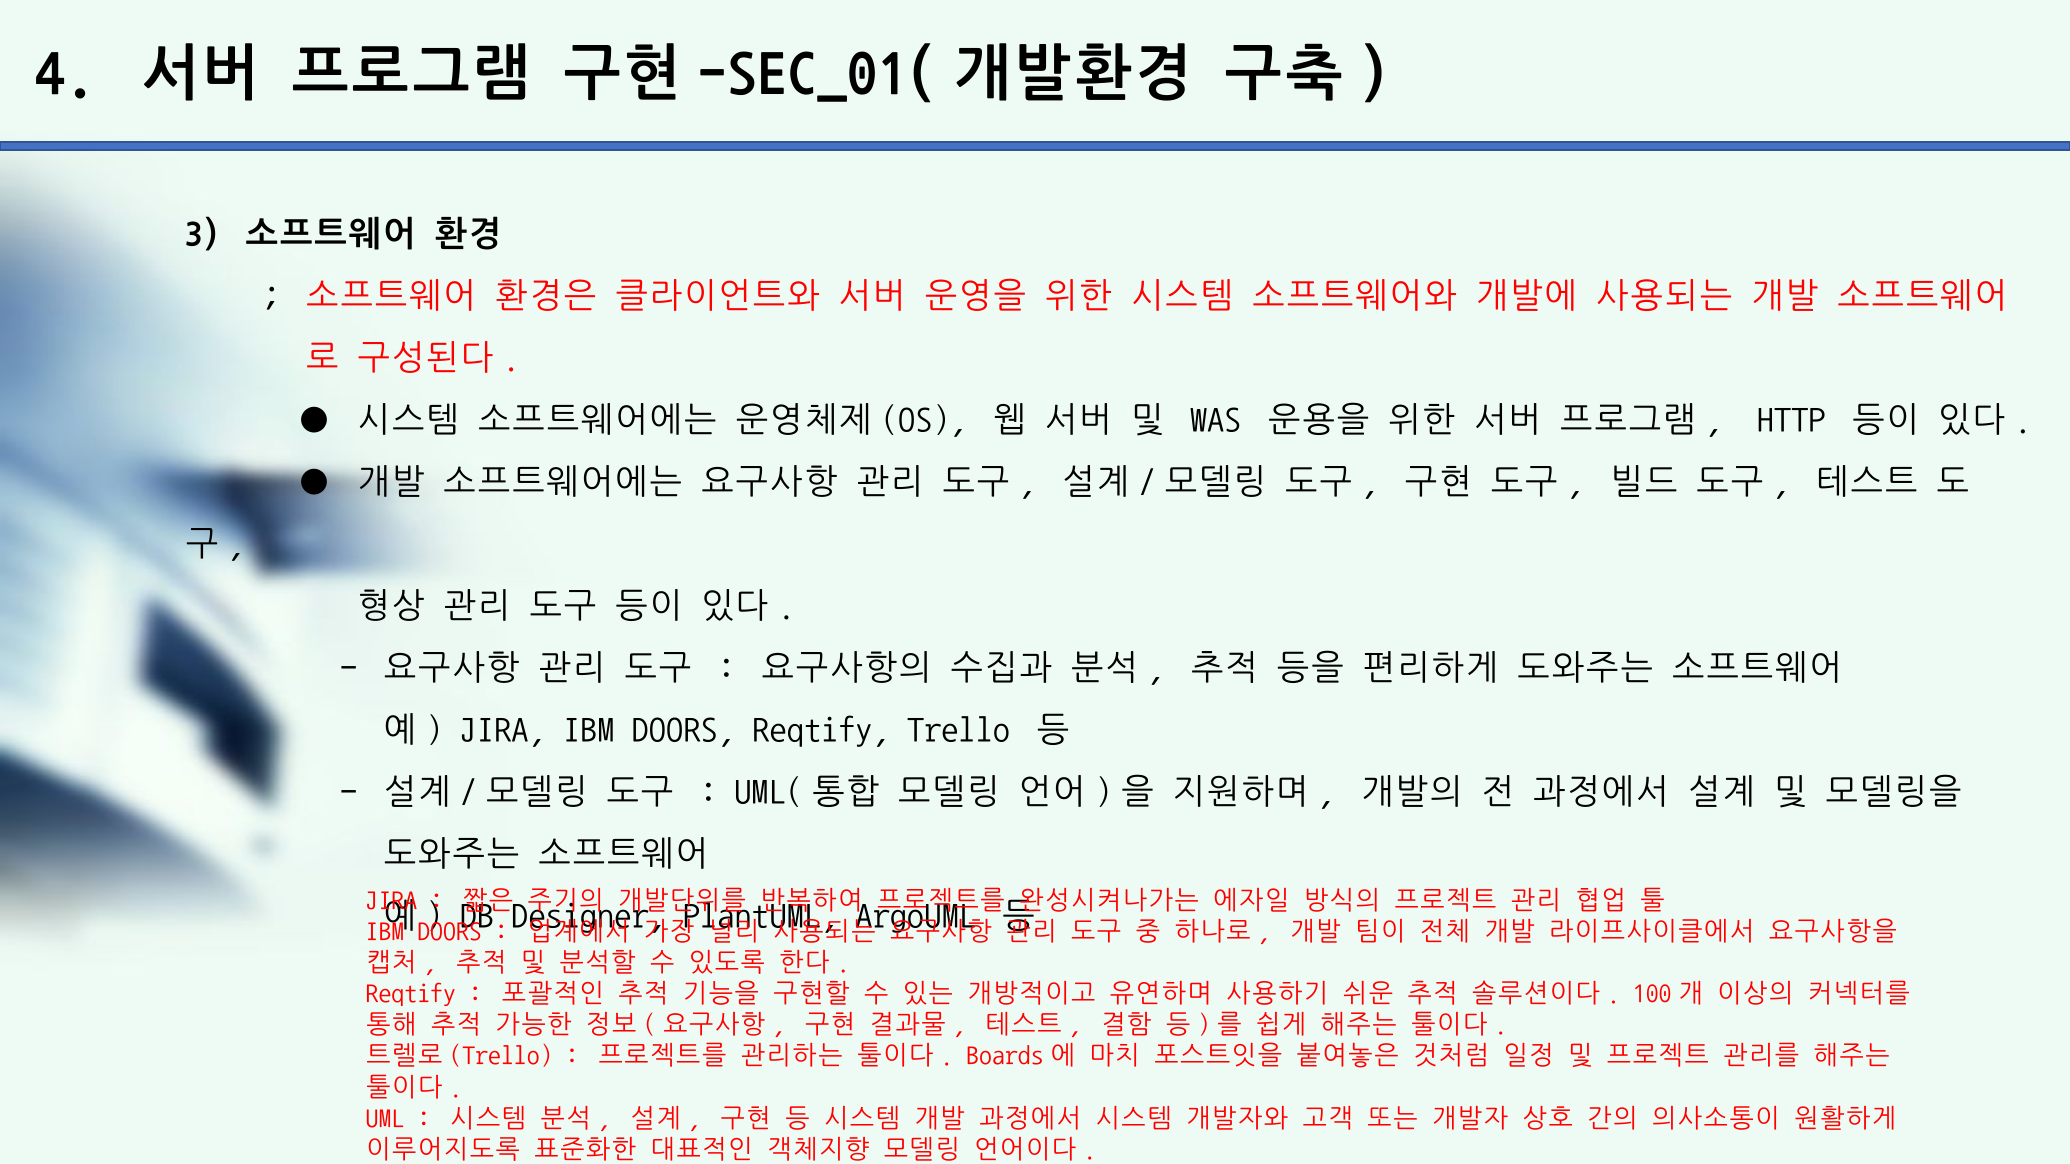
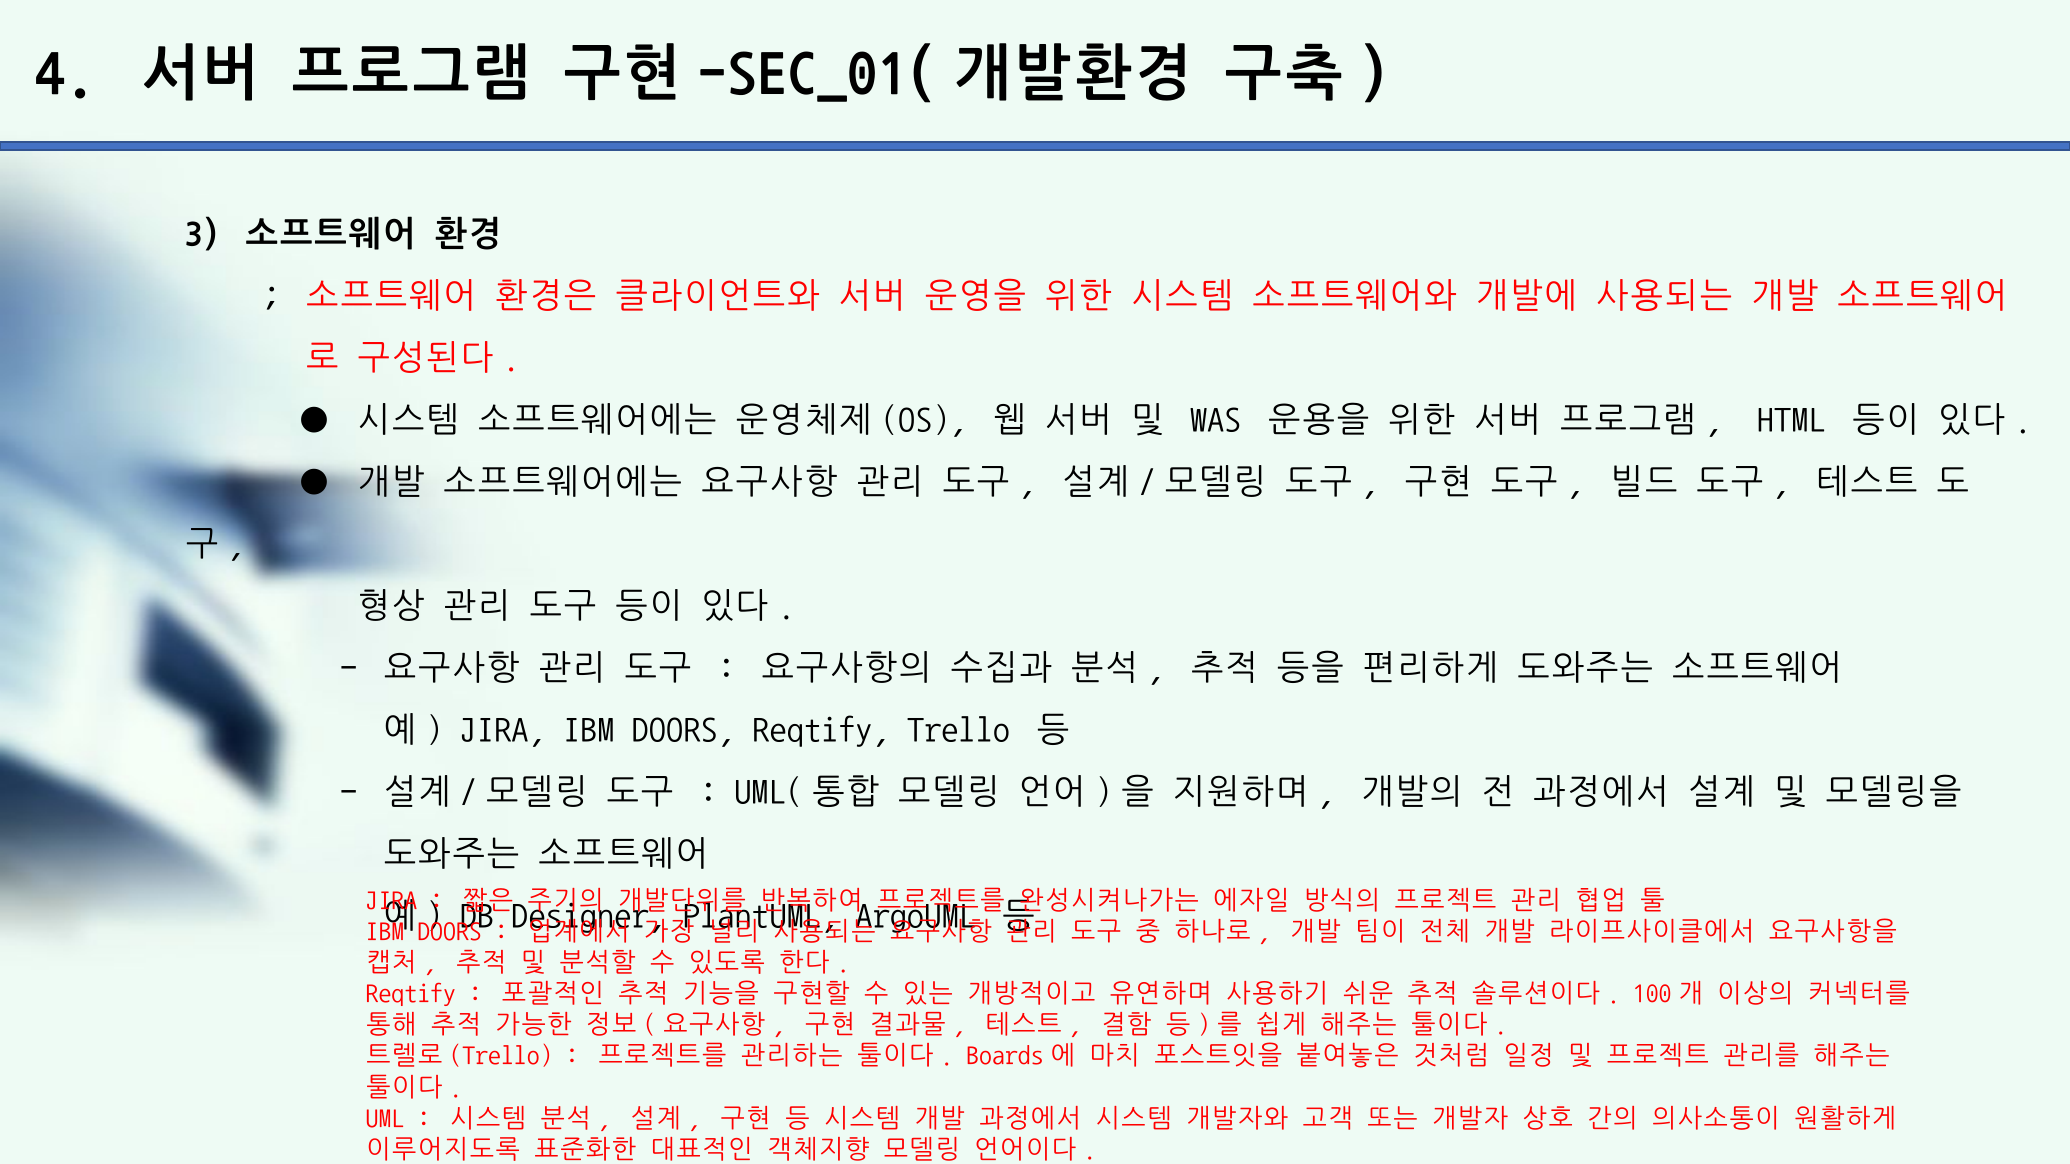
HTTP: HTTP -> HTML
